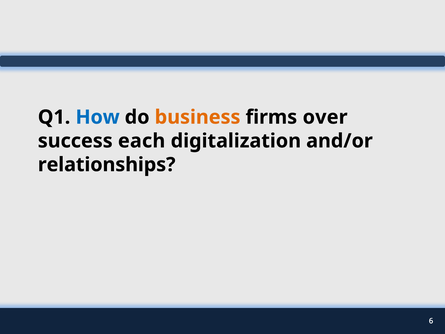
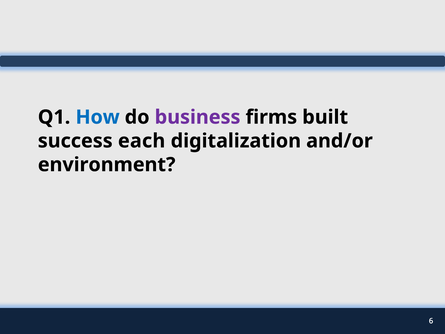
business colour: orange -> purple
over: over -> built
relationships: relationships -> environment
